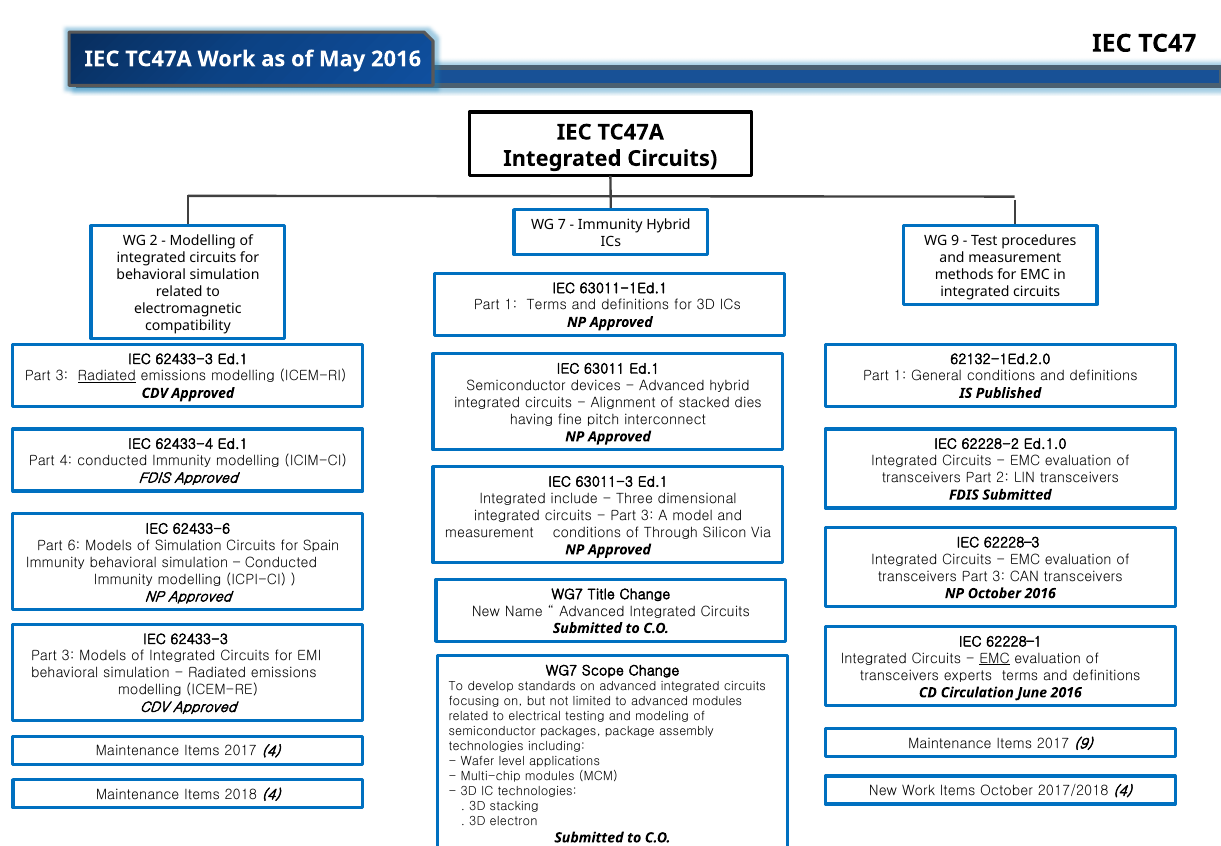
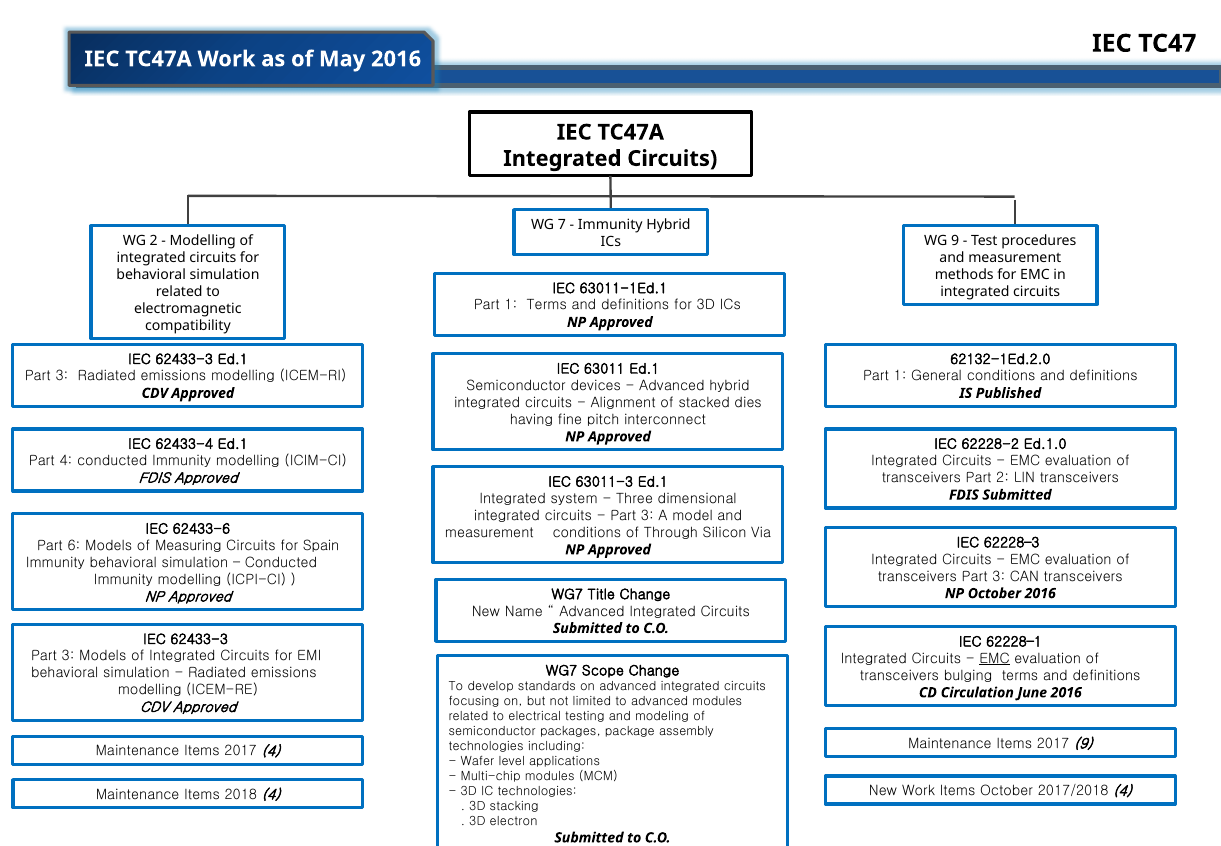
Radiated at (107, 376) underline: present -> none
include: include -> system
of Simulation: Simulation -> Measuring
experts: experts -> bulging
